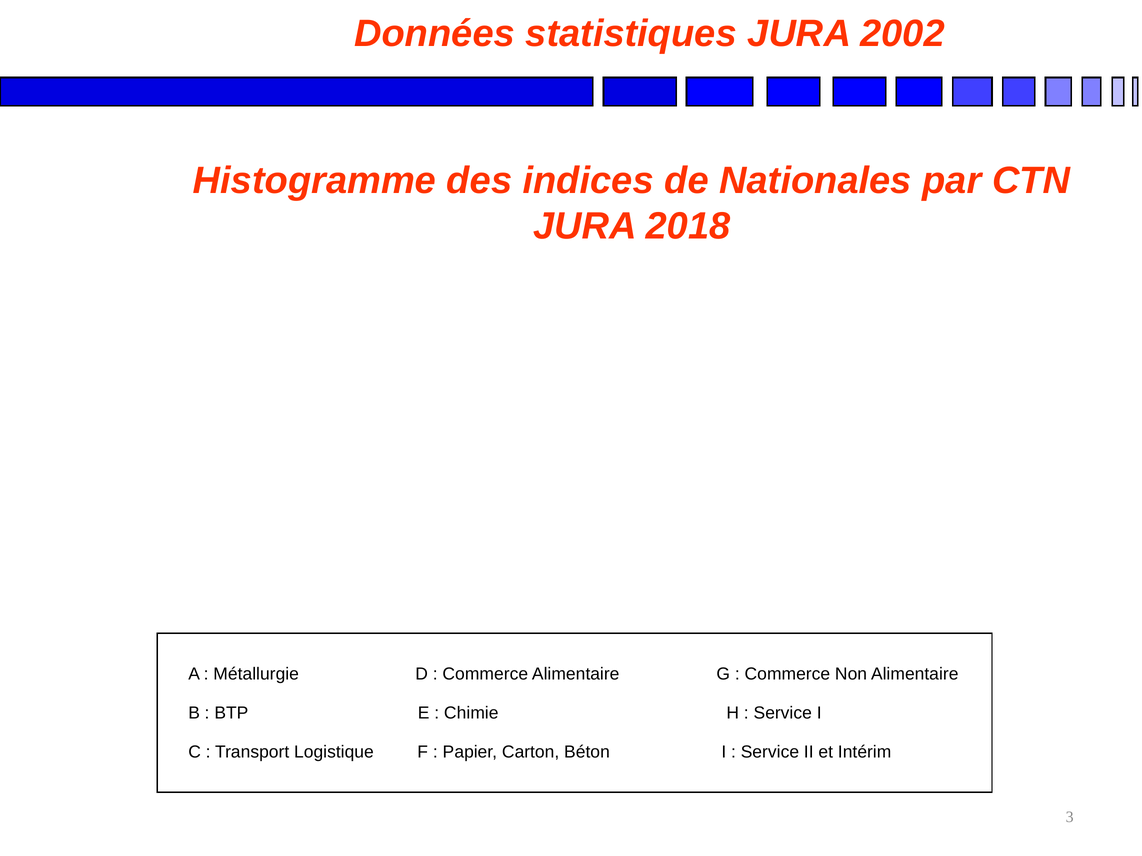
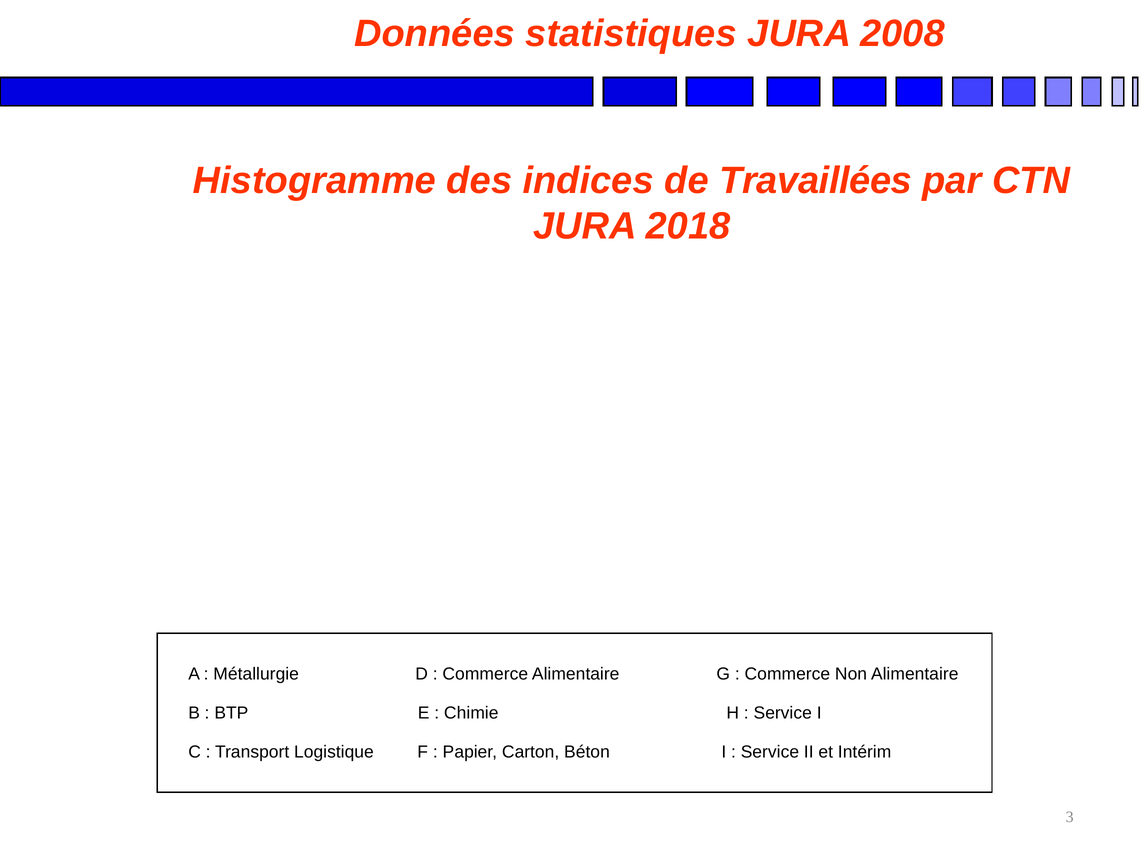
2002: 2002 -> 2008
Nationales: Nationales -> Travaillées
